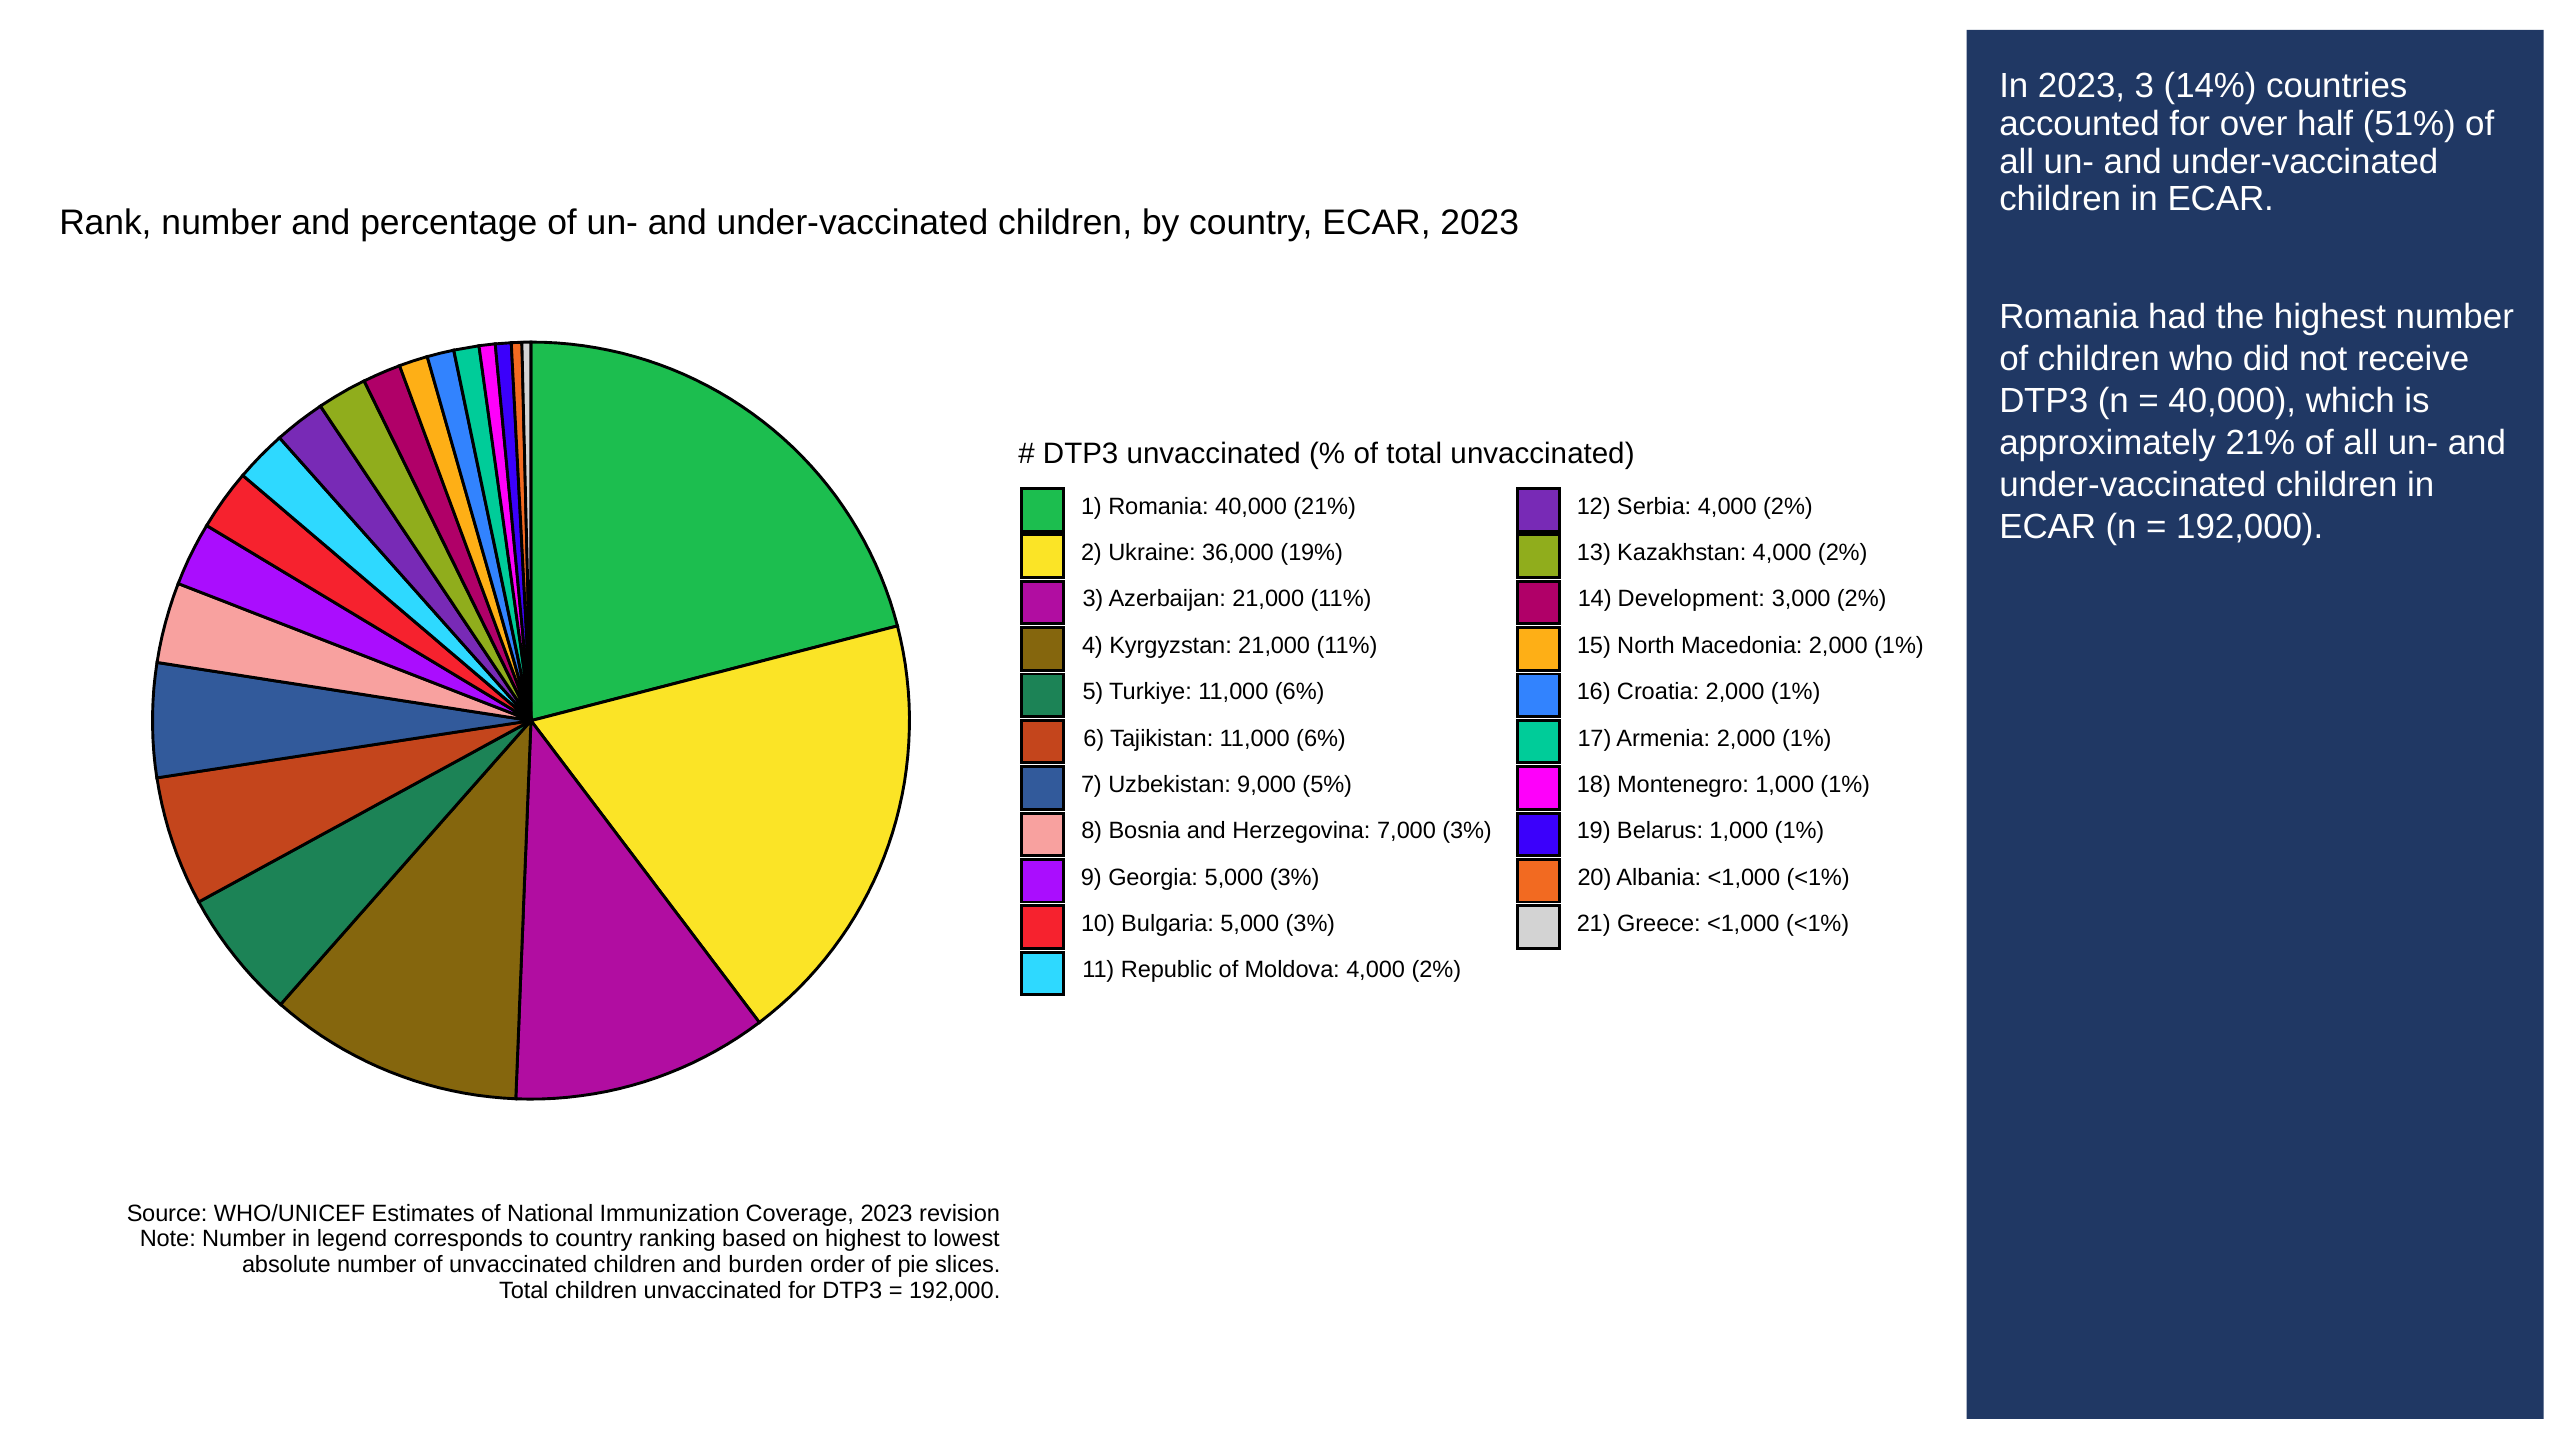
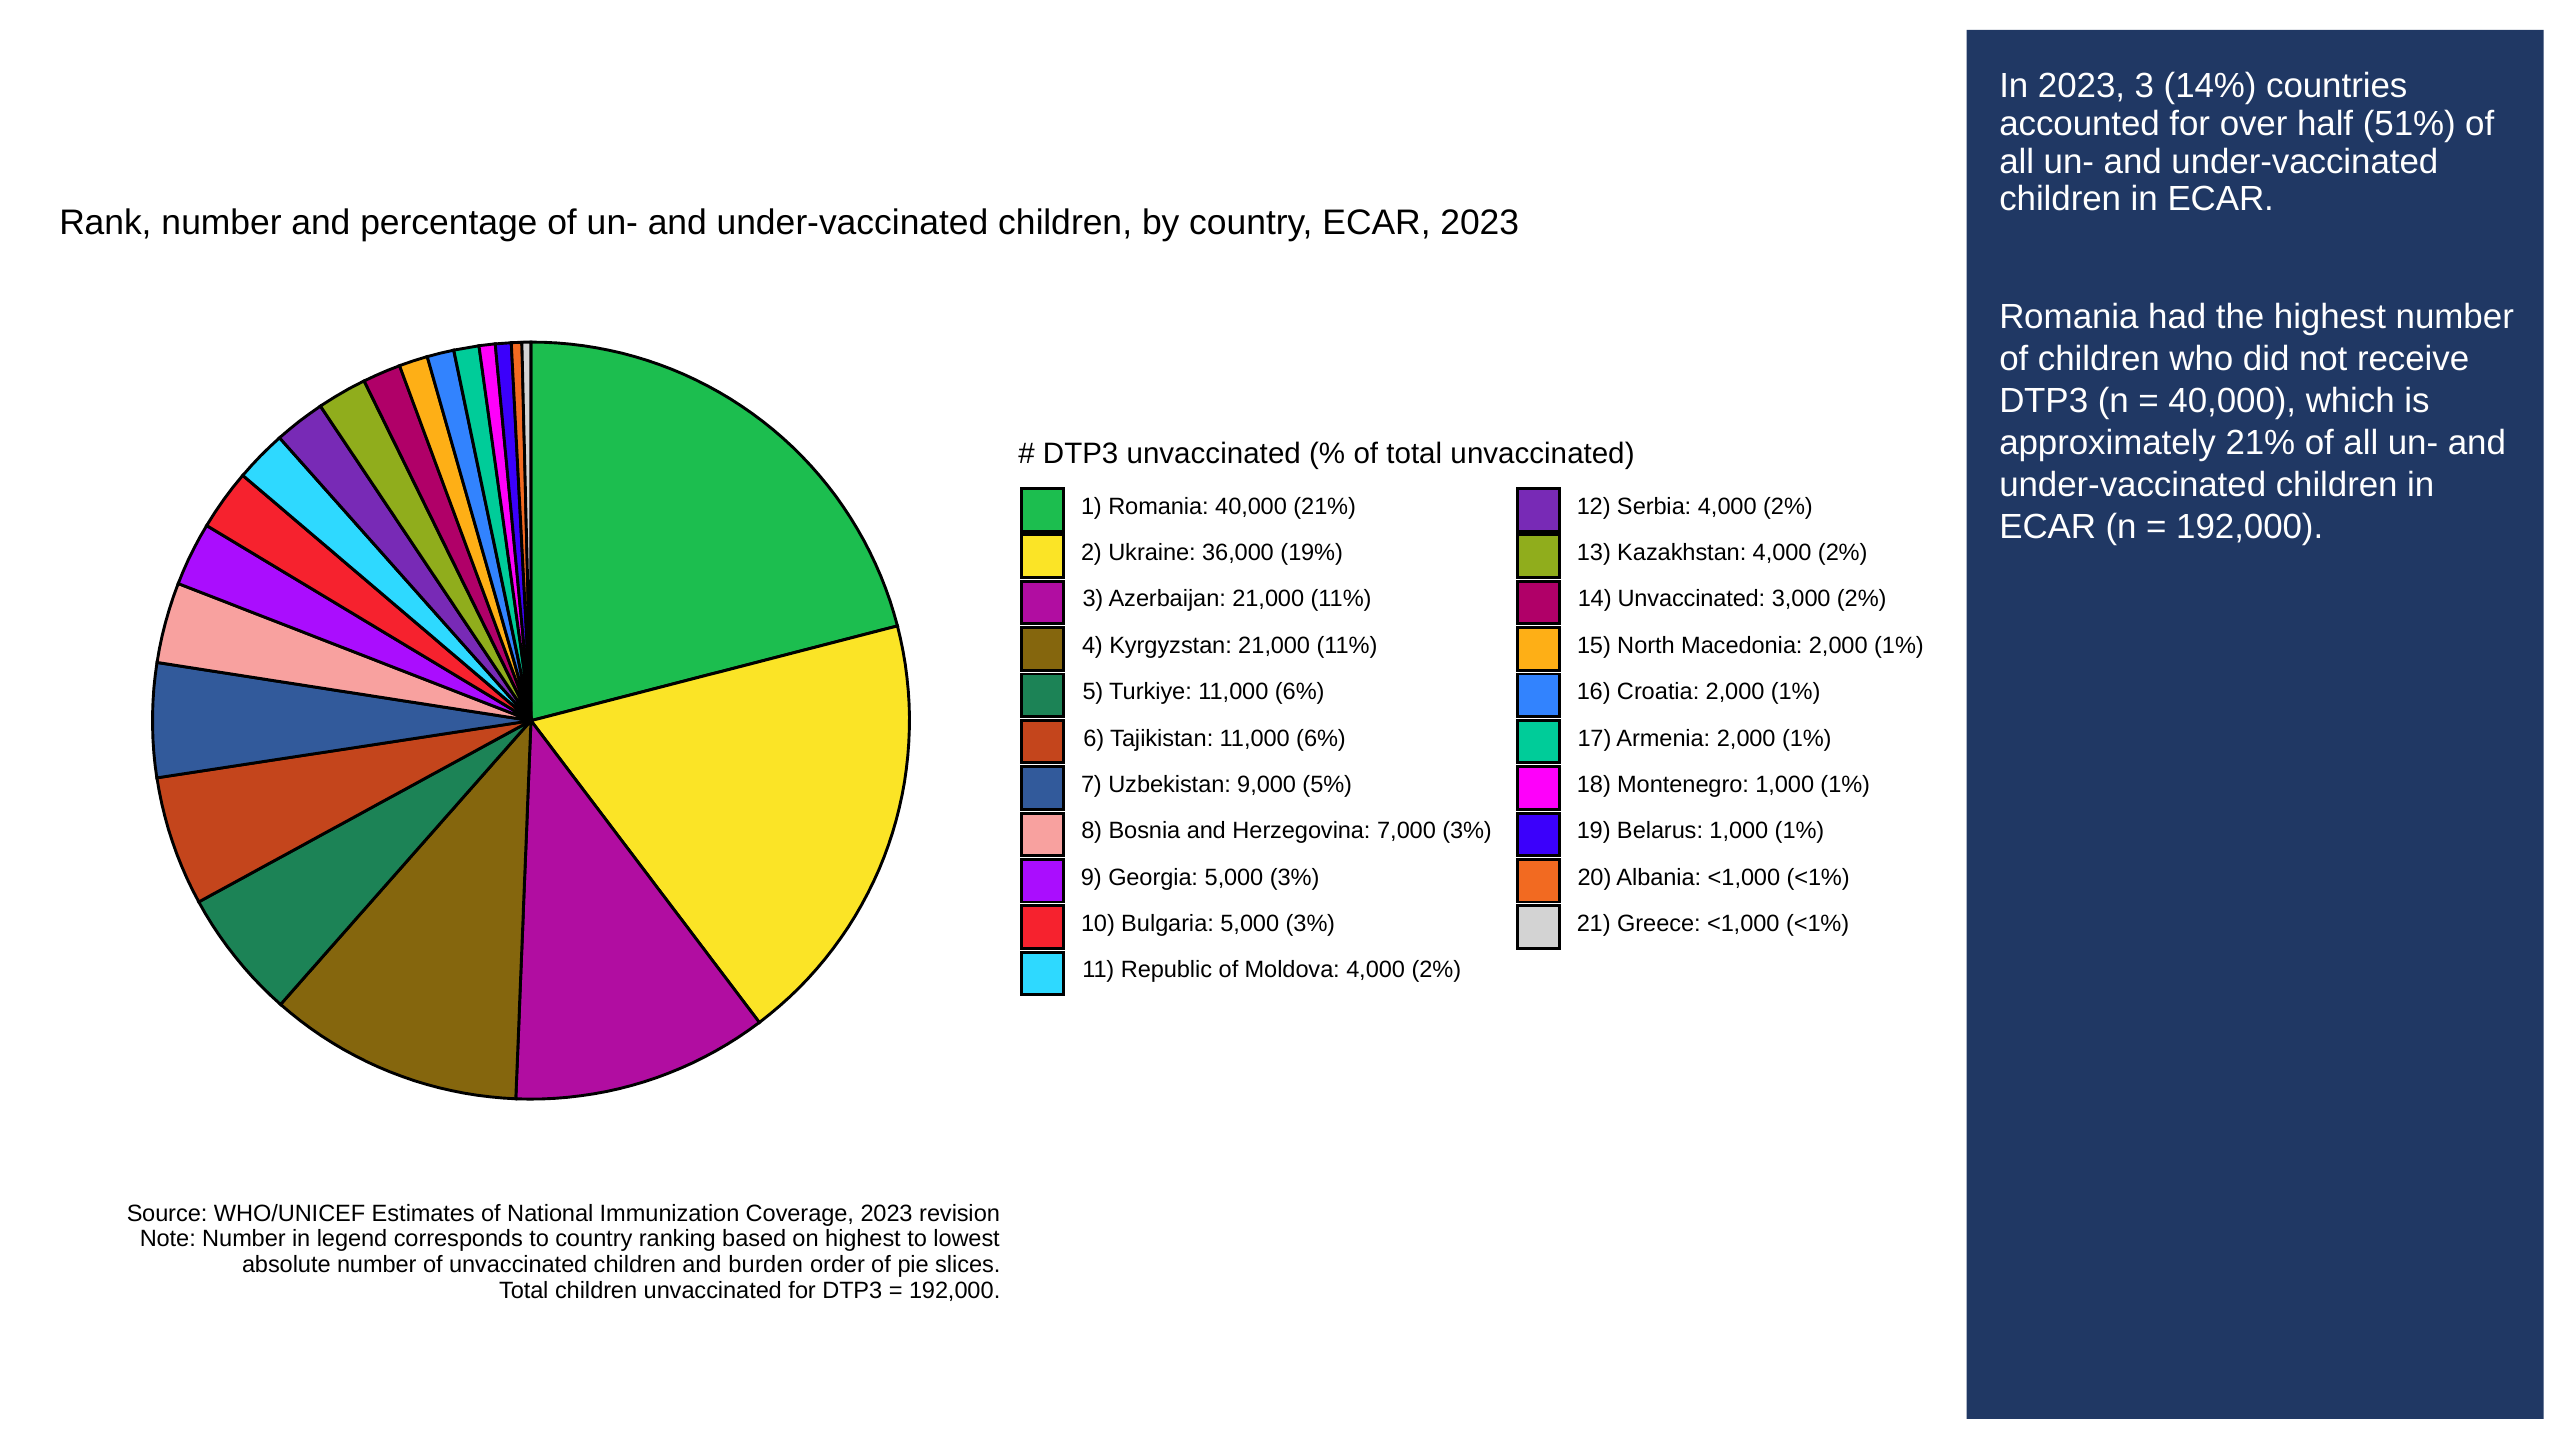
14 Development: Development -> Unvaccinated
